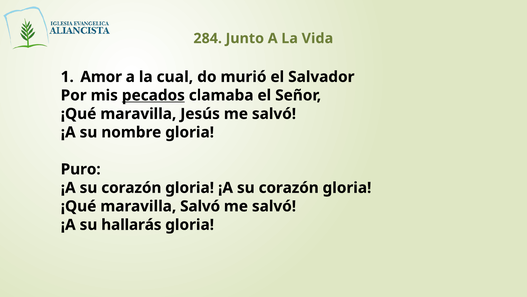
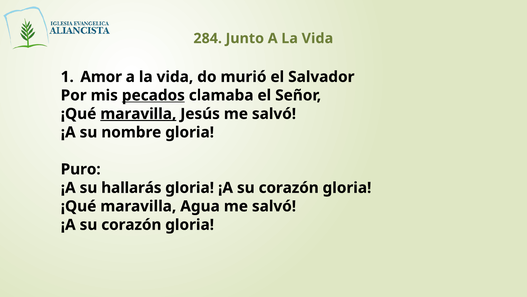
cual at (175, 77): cual -> vida
maravilla at (138, 114) underline: none -> present
corazón at (131, 187): corazón -> hallarás
maravilla Salvó: Salvó -> Agua
hallarás at (131, 224): hallarás -> corazón
